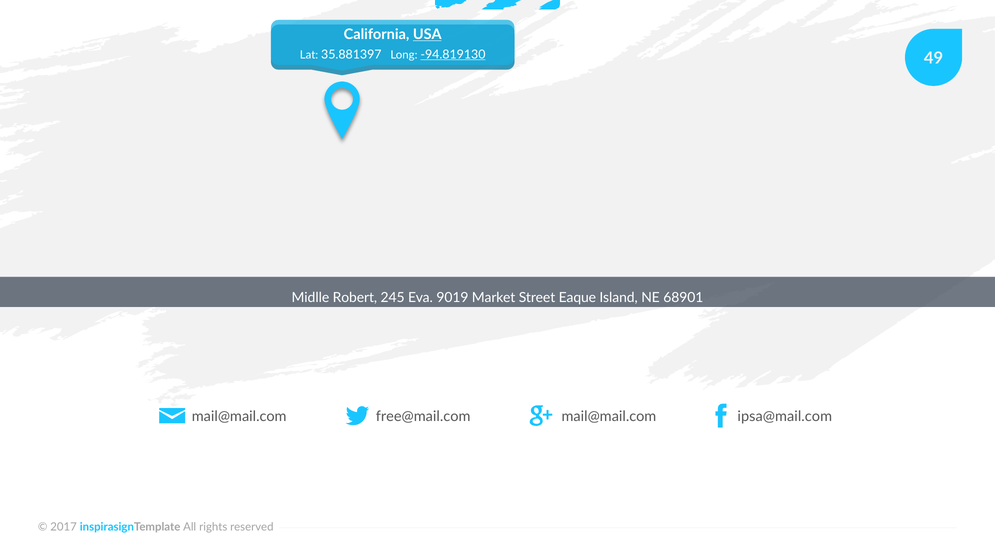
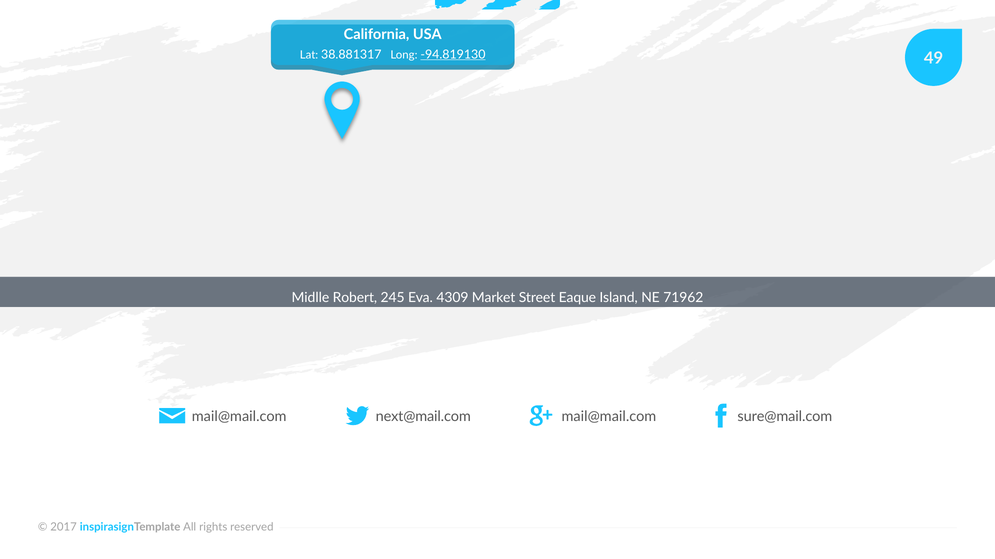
USA underline: present -> none
35.881397: 35.881397 -> 38.881317
9019: 9019 -> 4309
68901: 68901 -> 71962
free@mail.com: free@mail.com -> next@mail.com
ipsa@mail.com: ipsa@mail.com -> sure@mail.com
